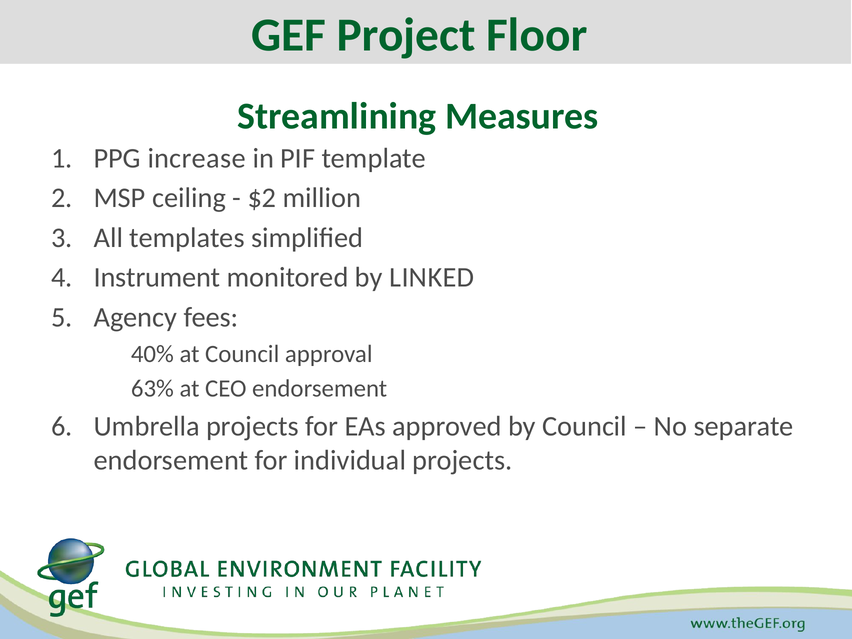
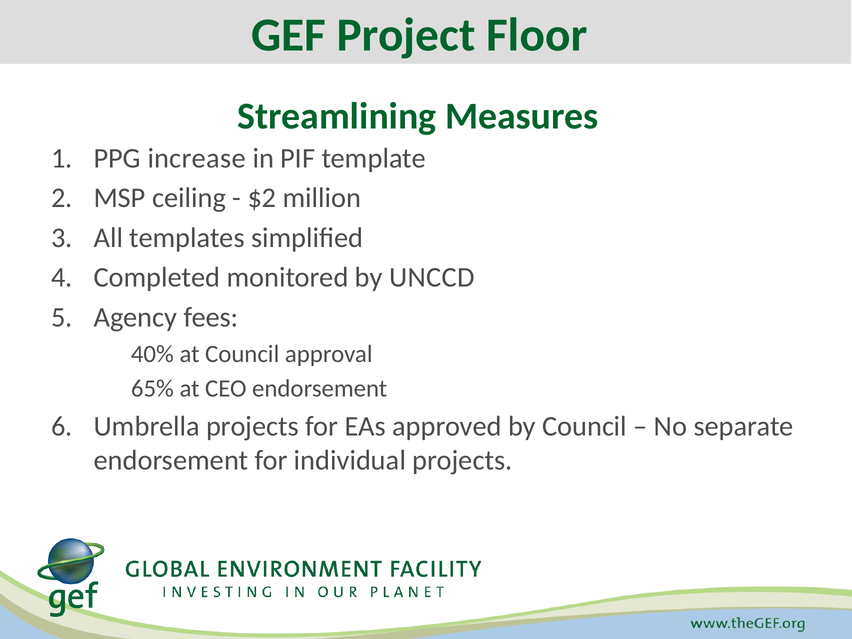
Instrument: Instrument -> Completed
LINKED: LINKED -> UNCCD
63%: 63% -> 65%
